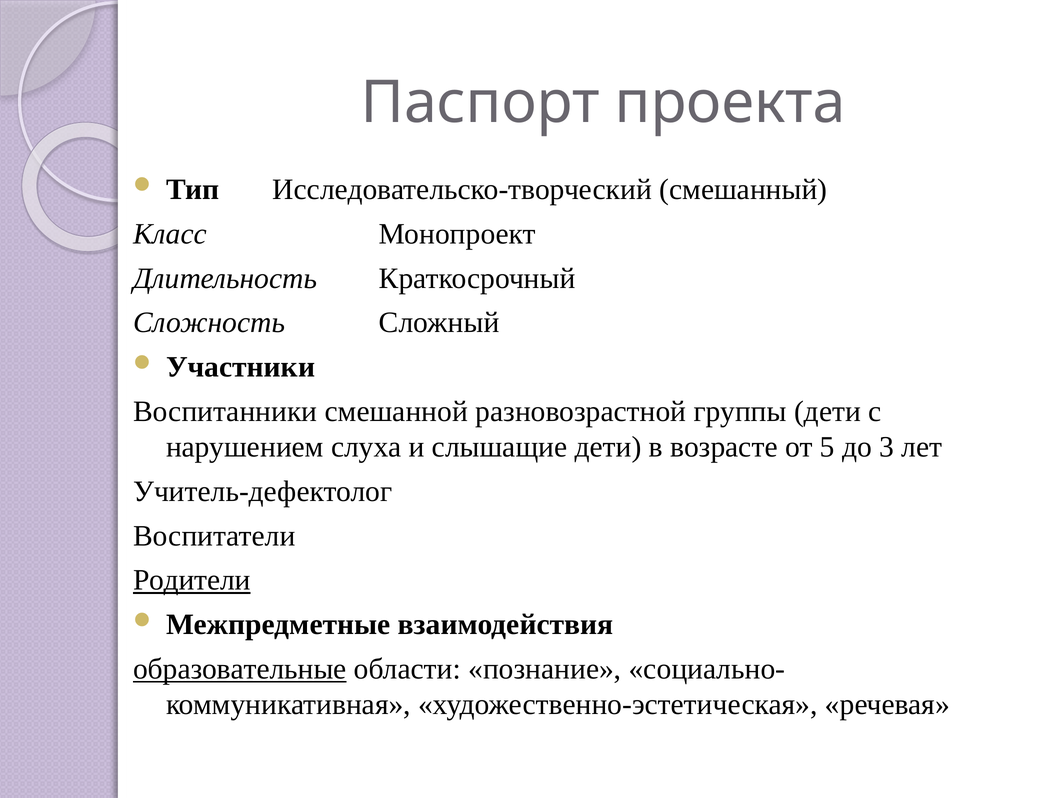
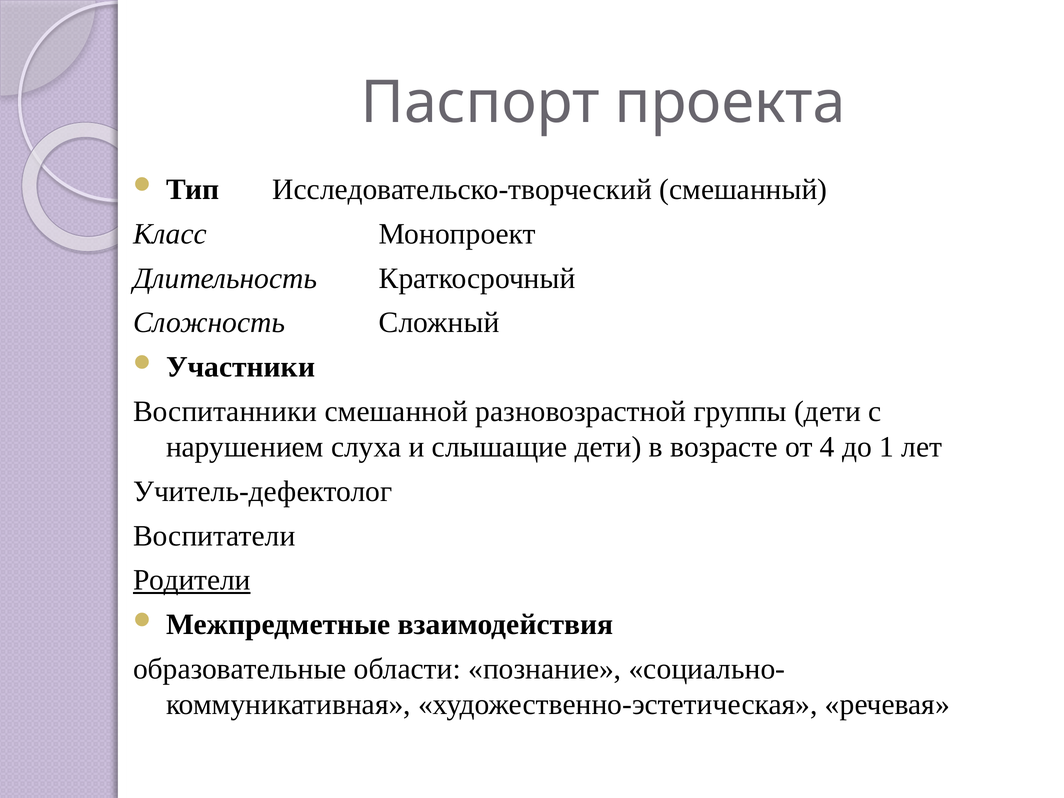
5: 5 -> 4
3: 3 -> 1
образовательные underline: present -> none
